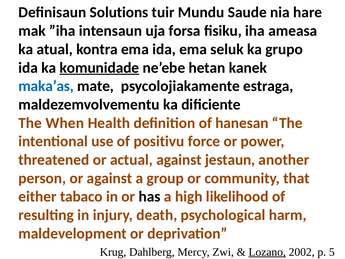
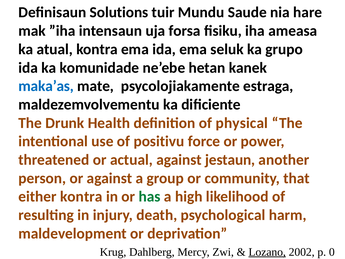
komunidade underline: present -> none
When: When -> Drunk
hanesan: hanesan -> physical
either tabaco: tabaco -> kontra
has colour: black -> green
5: 5 -> 0
